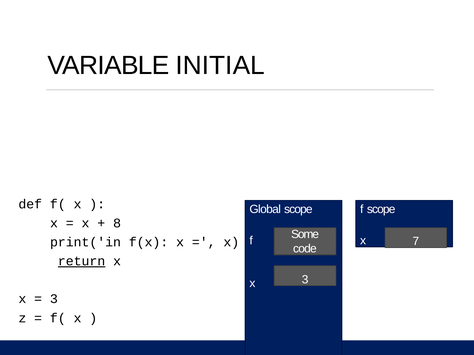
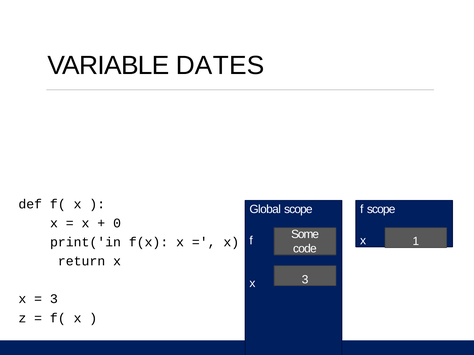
INITIAL: INITIAL -> DATES
8: 8 -> 0
7: 7 -> 1
return underline: present -> none
